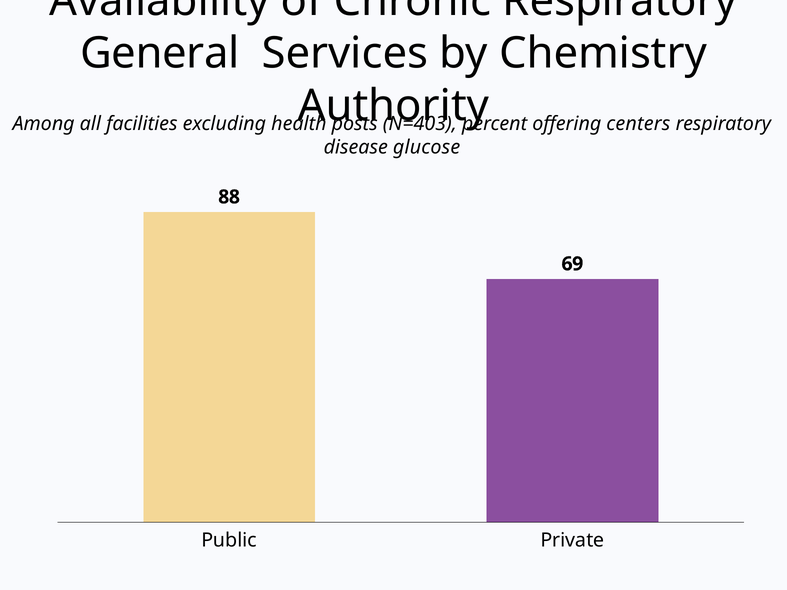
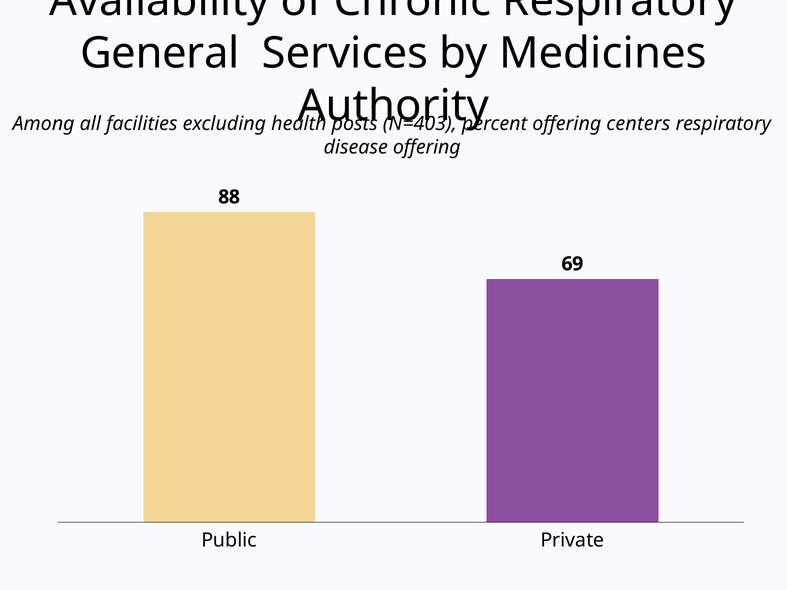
Chemistry: Chemistry -> Medicines
disease glucose: glucose -> offering
